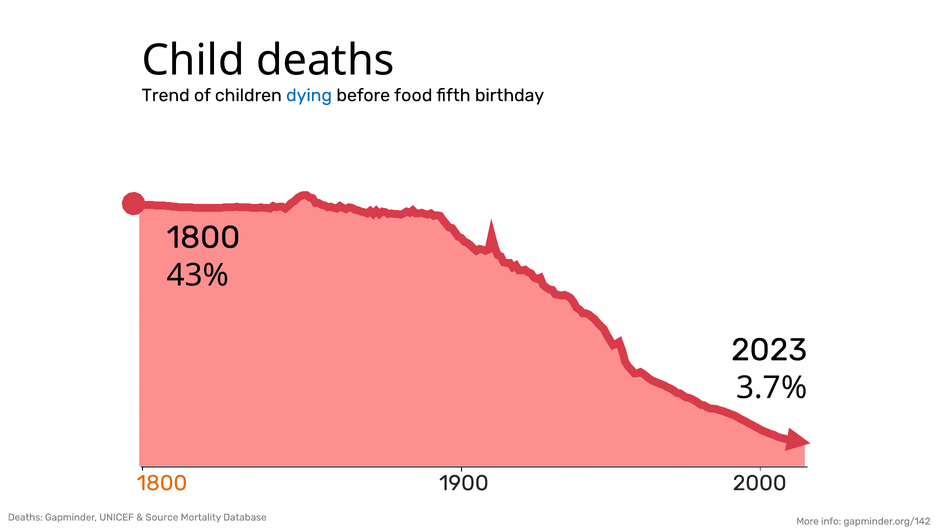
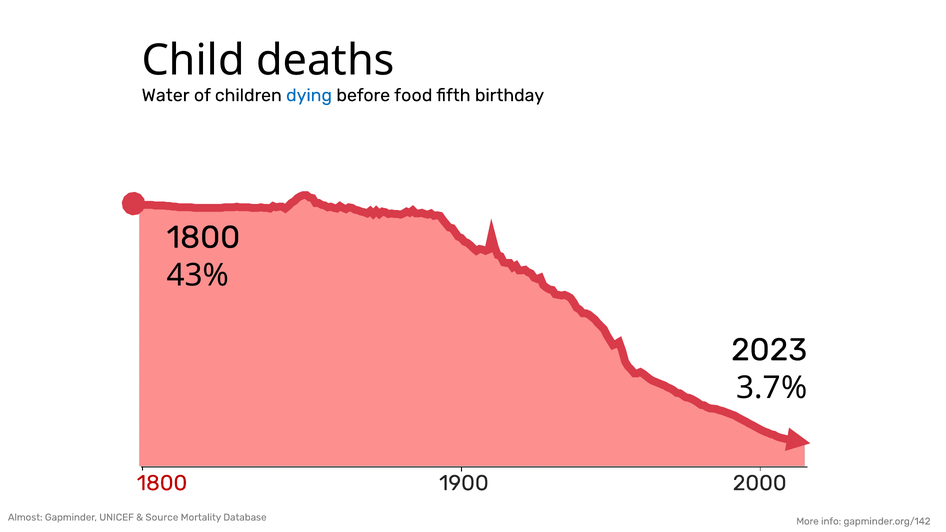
Trend: Trend -> Water
1800 at (162, 483) colour: orange -> red
Deaths at (25, 517): Deaths -> Almost
